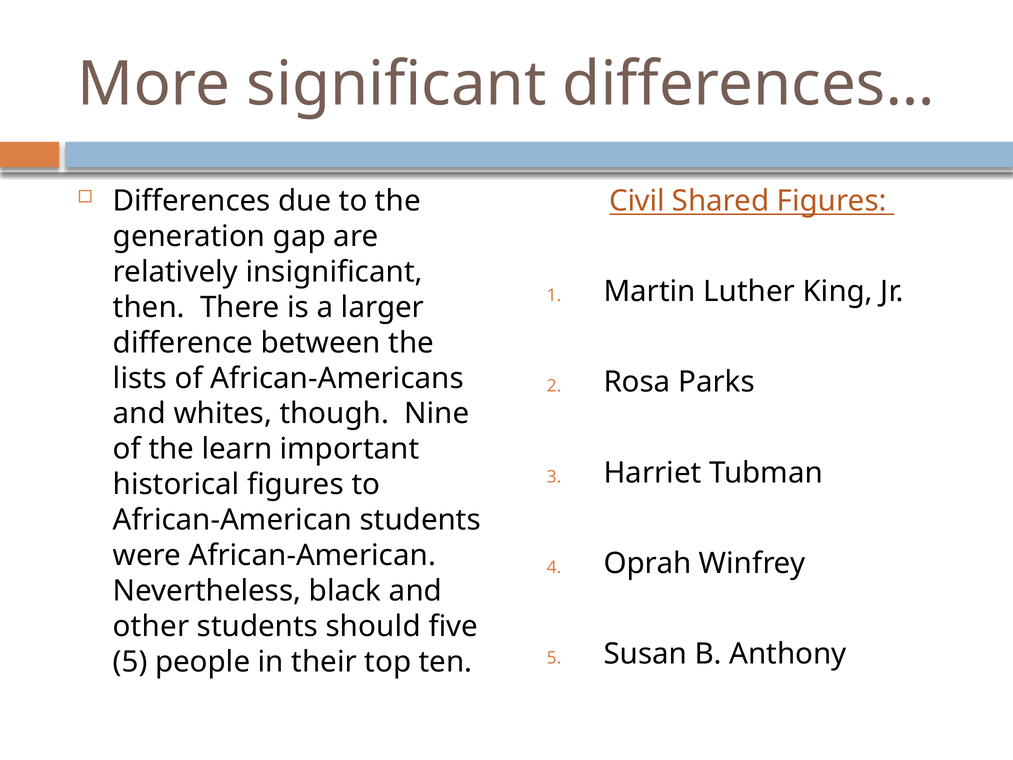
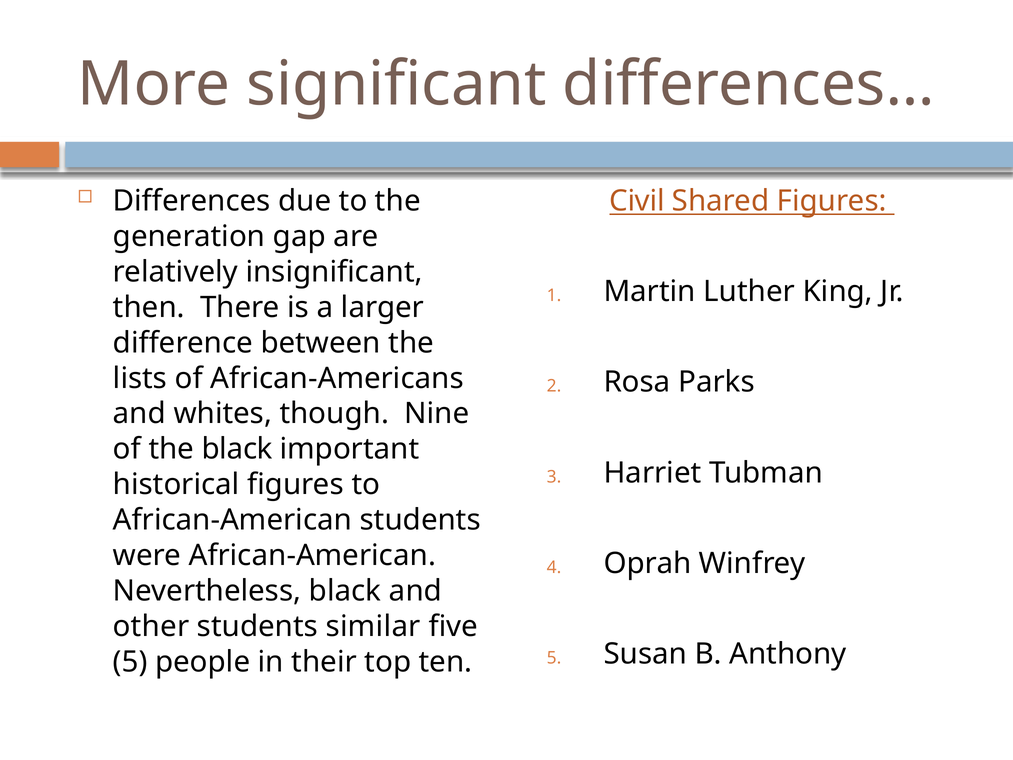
the learn: learn -> black
should: should -> similar
